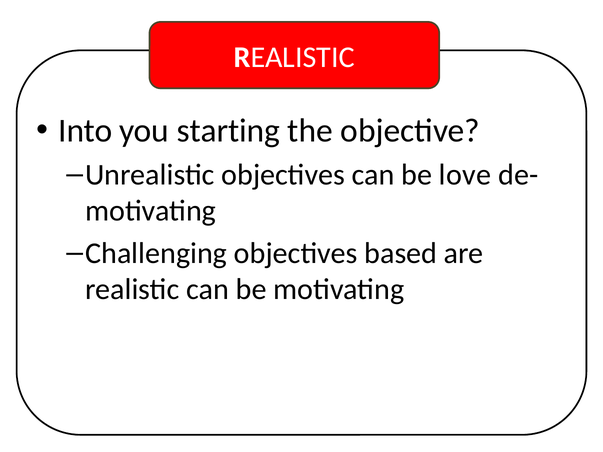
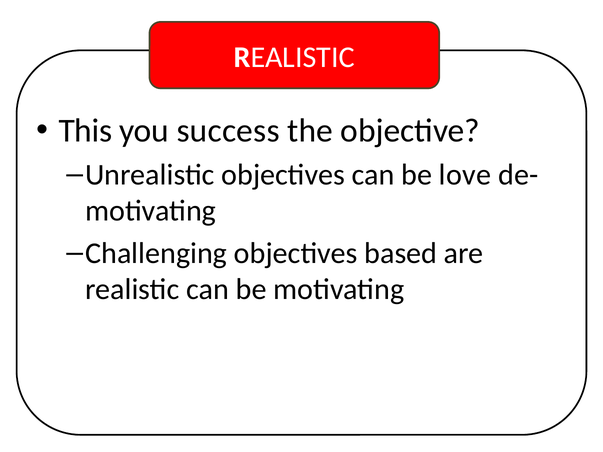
Into: Into -> This
starting: starting -> success
